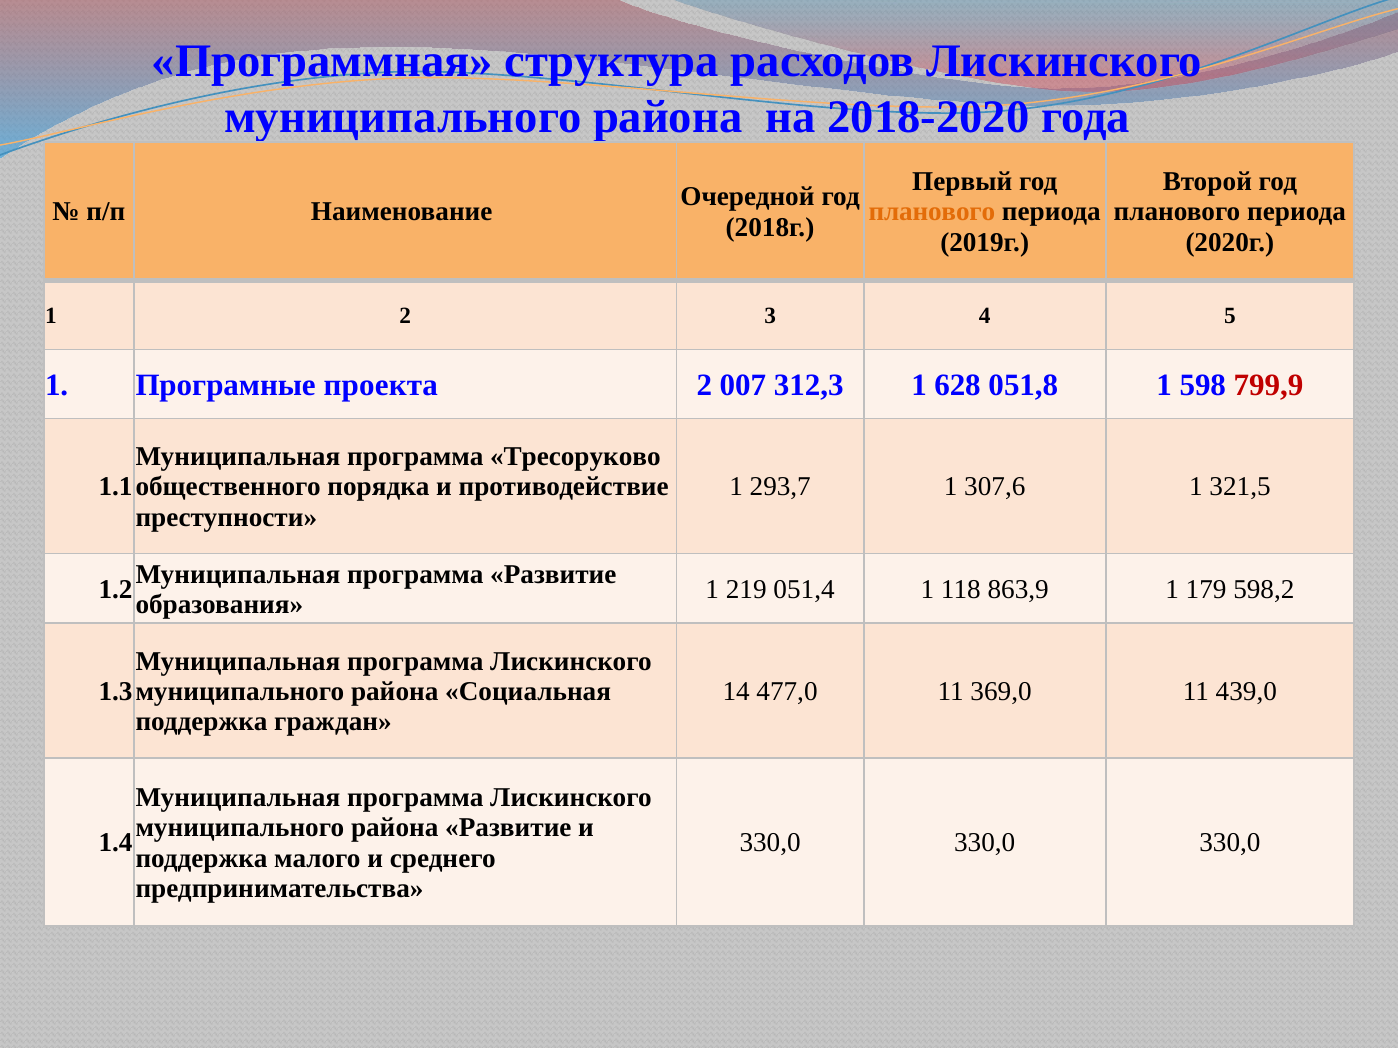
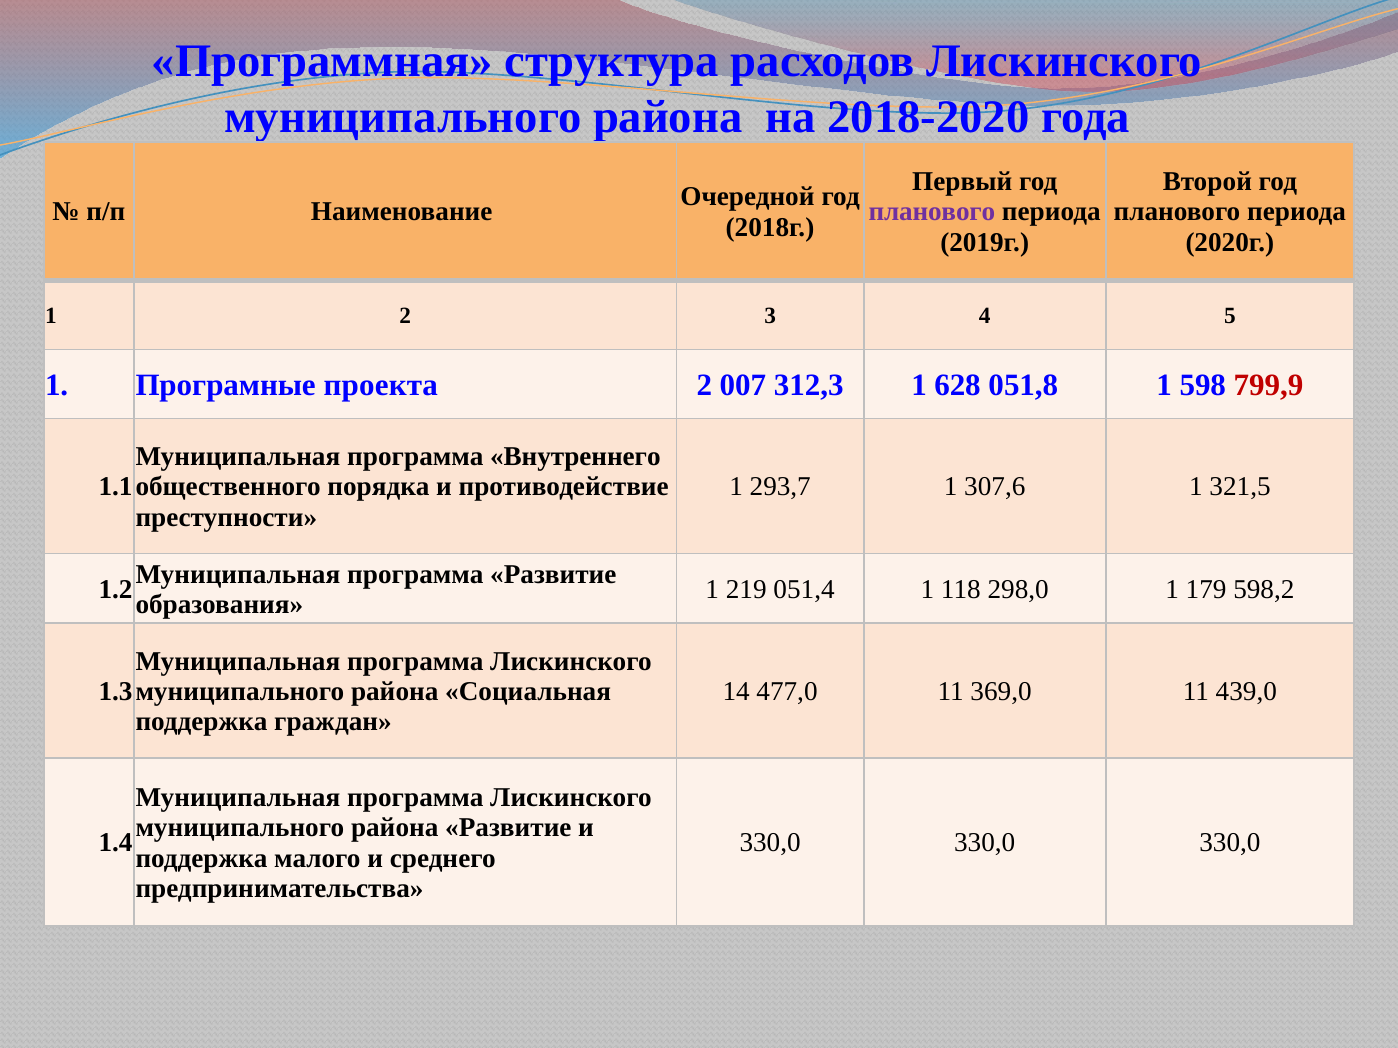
планового at (932, 212) colour: orange -> purple
Тресоруково: Тресоруково -> Внутреннего
863,9: 863,9 -> 298,0
